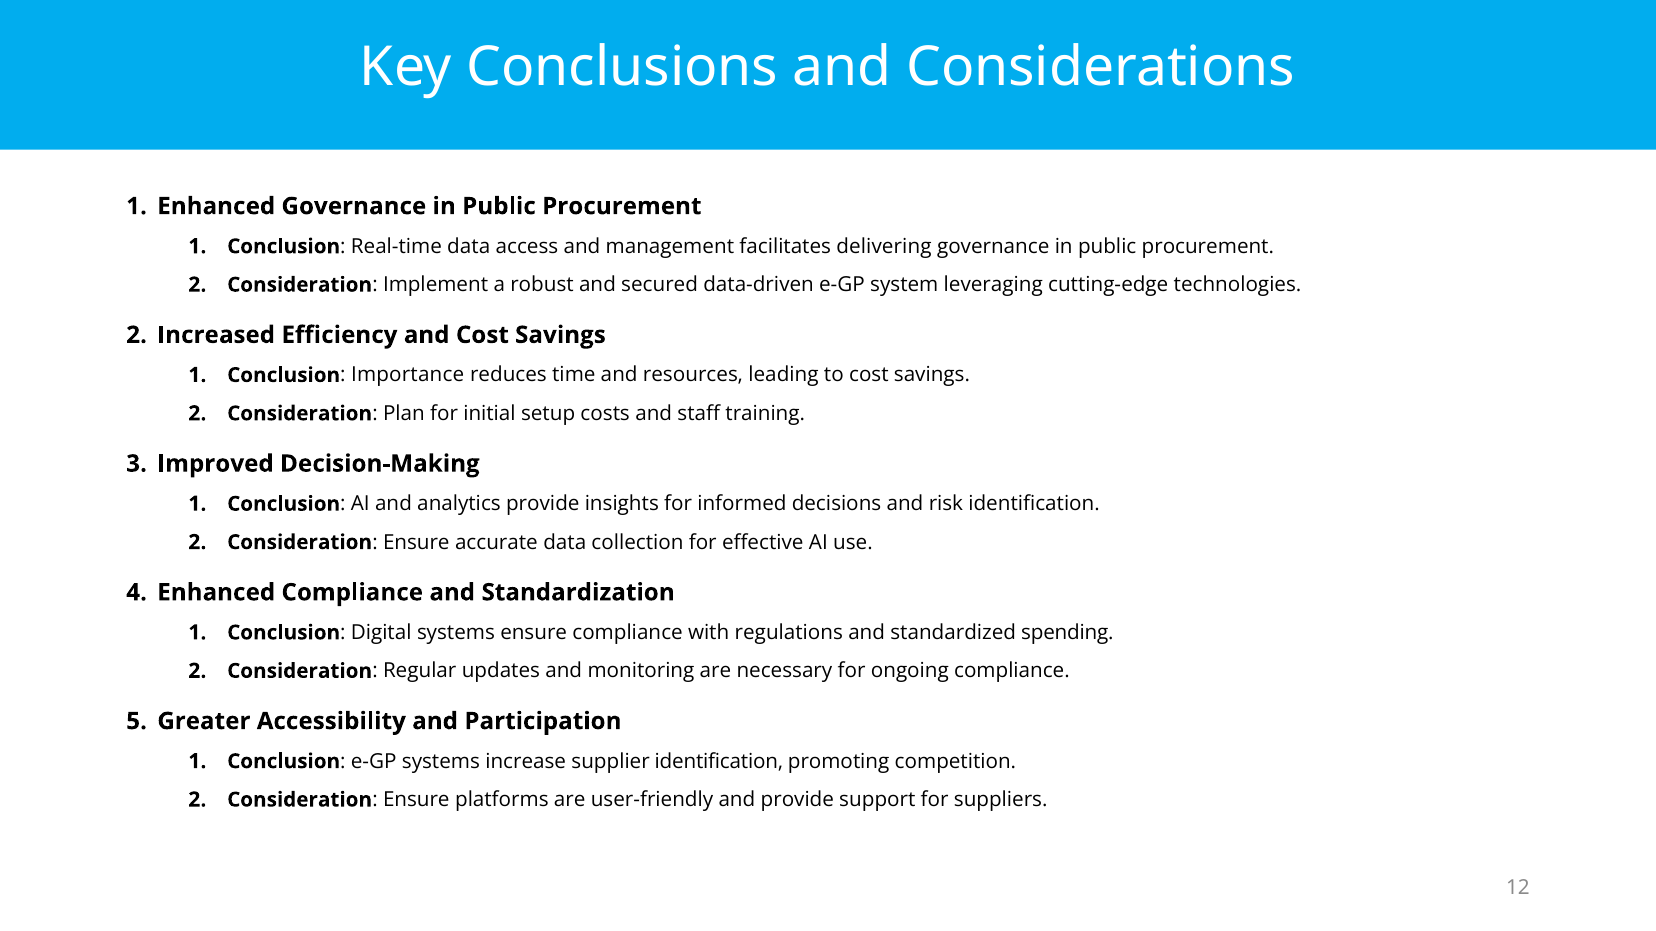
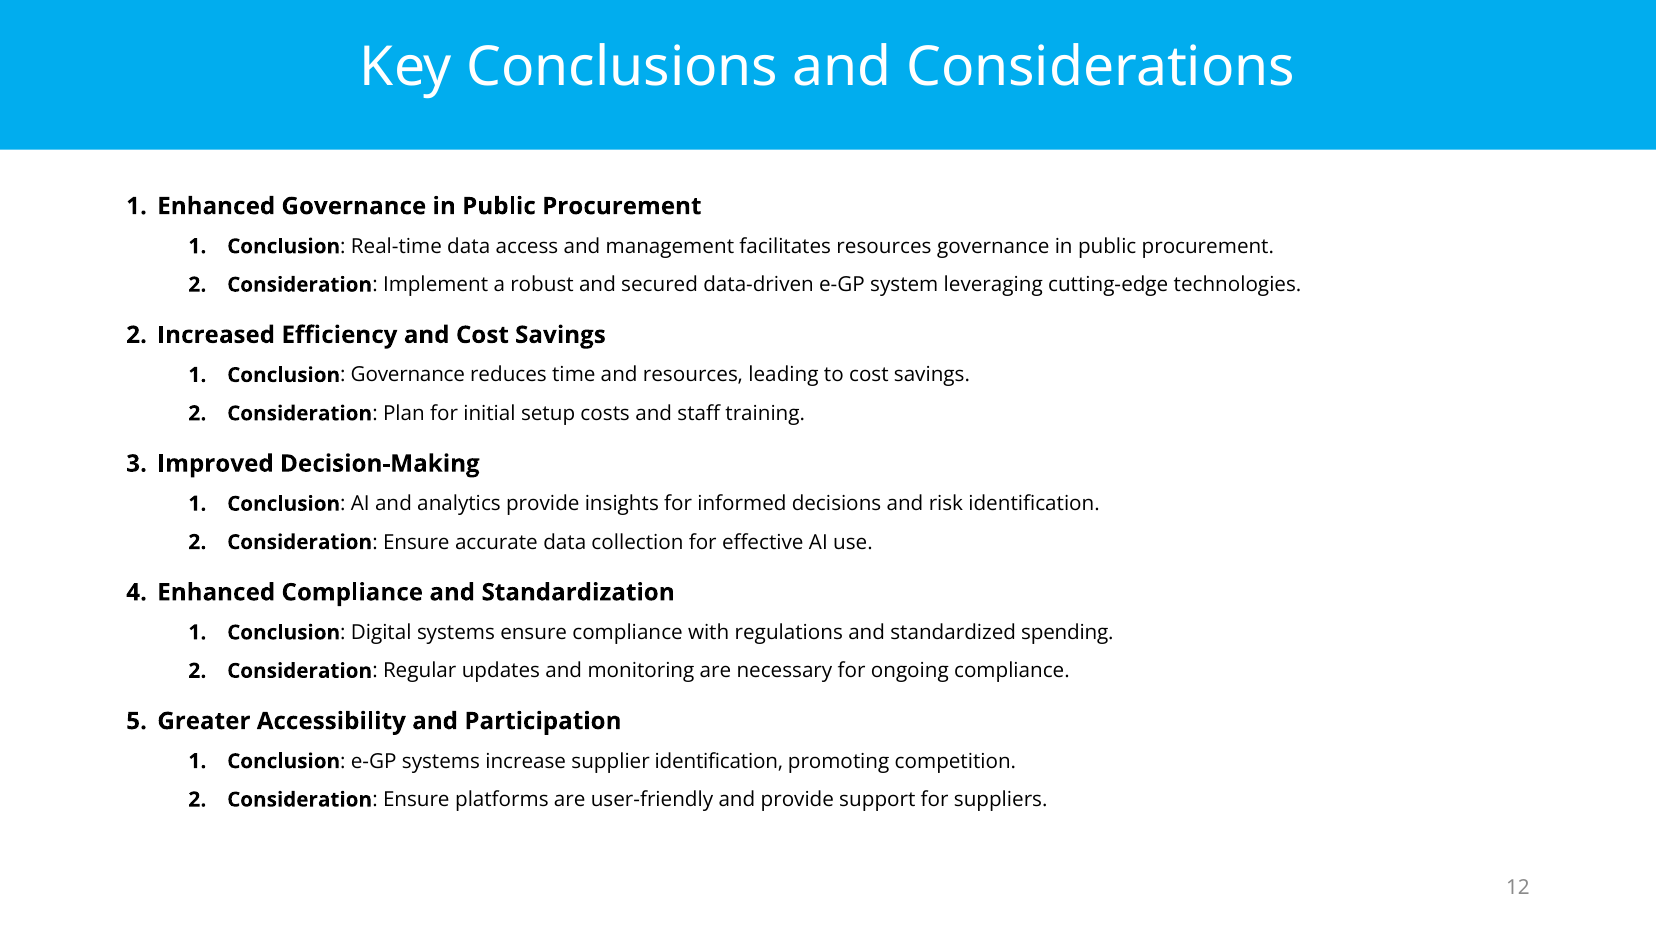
facilitates delivering: delivering -> resources
Conclusion Importance: Importance -> Governance
